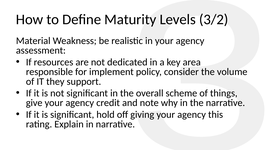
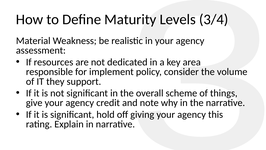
3/2: 3/2 -> 3/4
